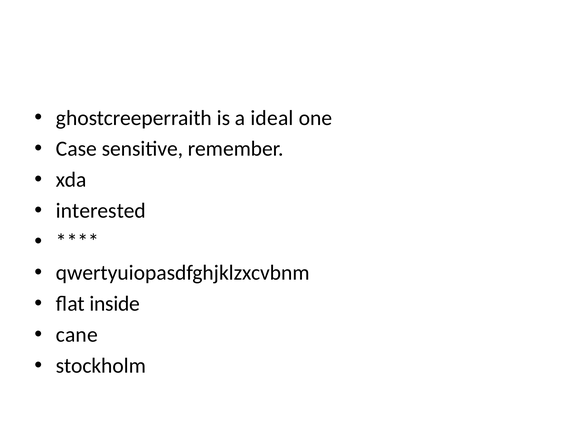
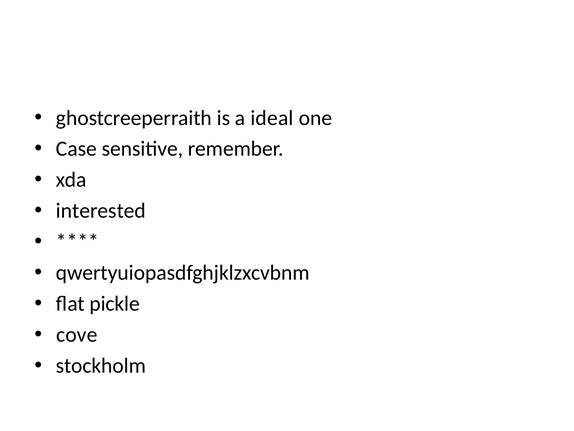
inside: inside -> pickle
cane: cane -> cove
